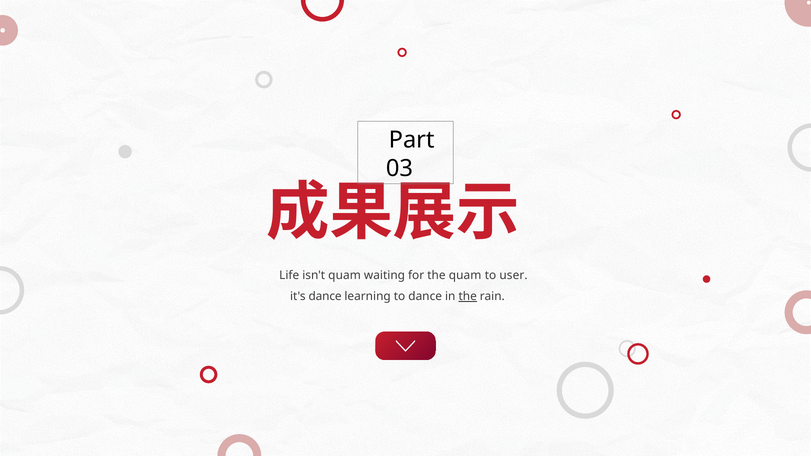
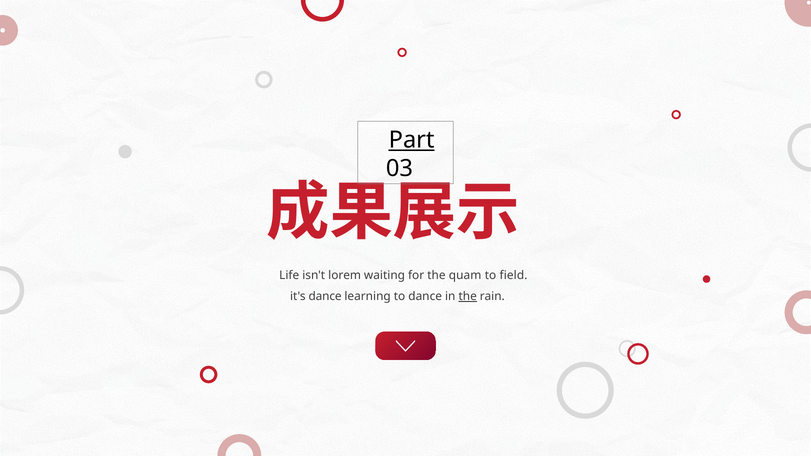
Part underline: none -> present
isn't quam: quam -> lorem
user: user -> field
